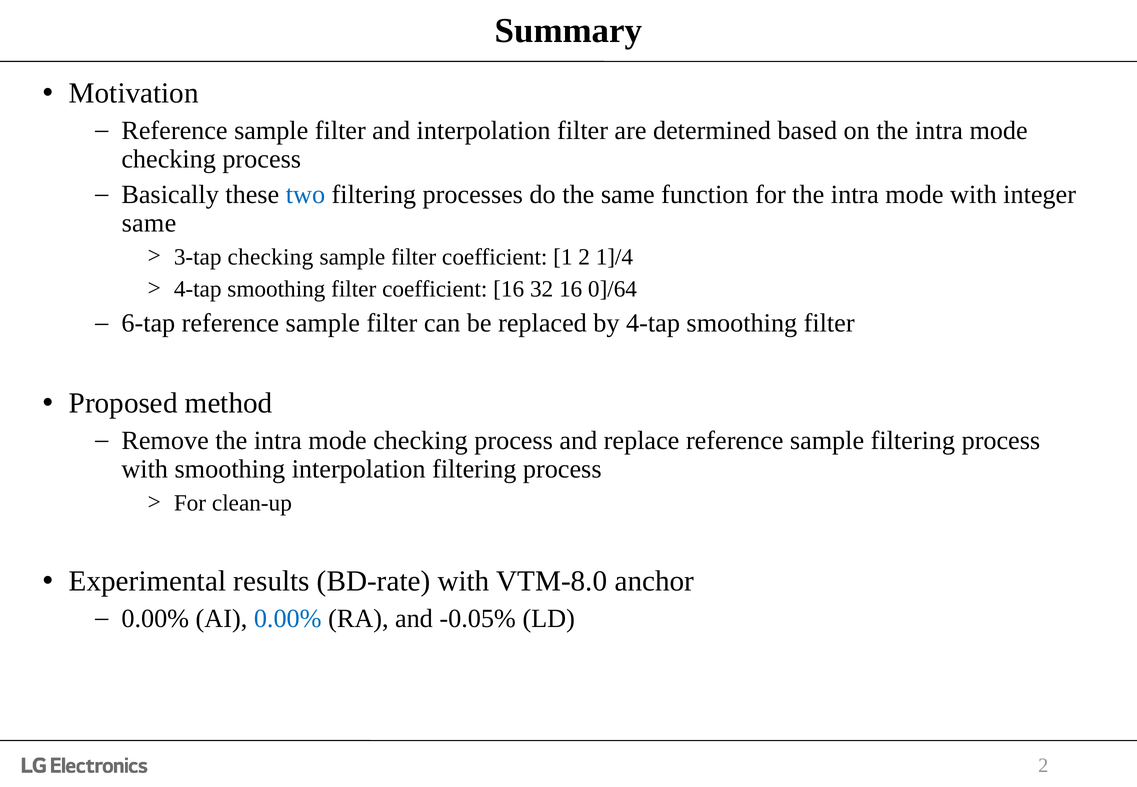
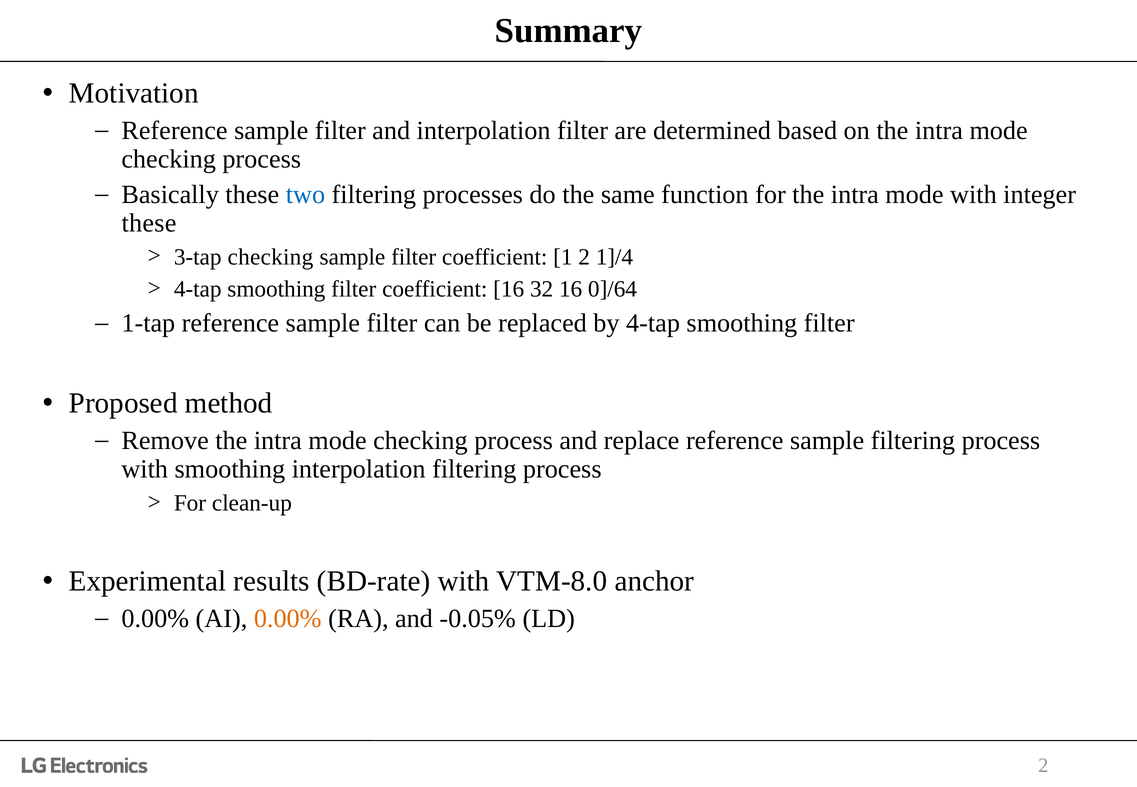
same at (149, 223): same -> these
6-tap: 6-tap -> 1-tap
0.00% at (288, 619) colour: blue -> orange
